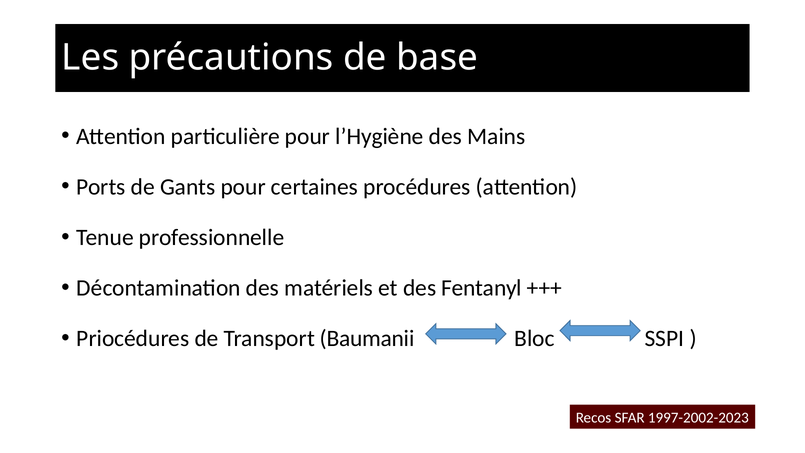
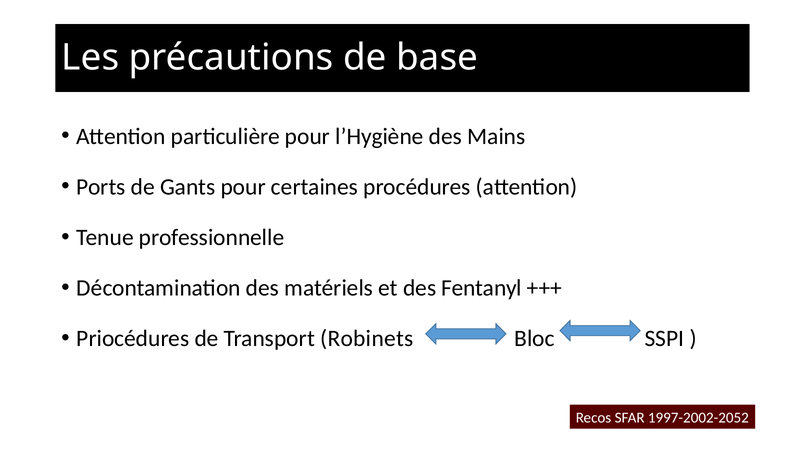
Baumanii: Baumanii -> Robinets
1997-2002-2023: 1997-2002-2023 -> 1997-2002-2052
